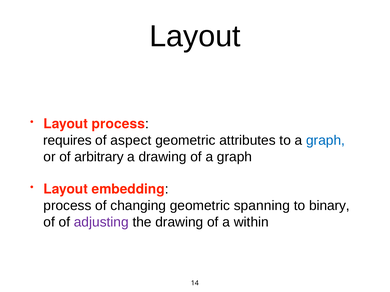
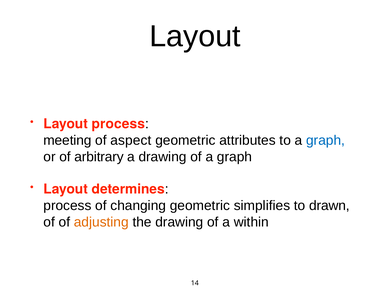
requires: requires -> meeting
embedding: embedding -> determines
spanning: spanning -> simplifies
binary: binary -> drawn
adjusting colour: purple -> orange
